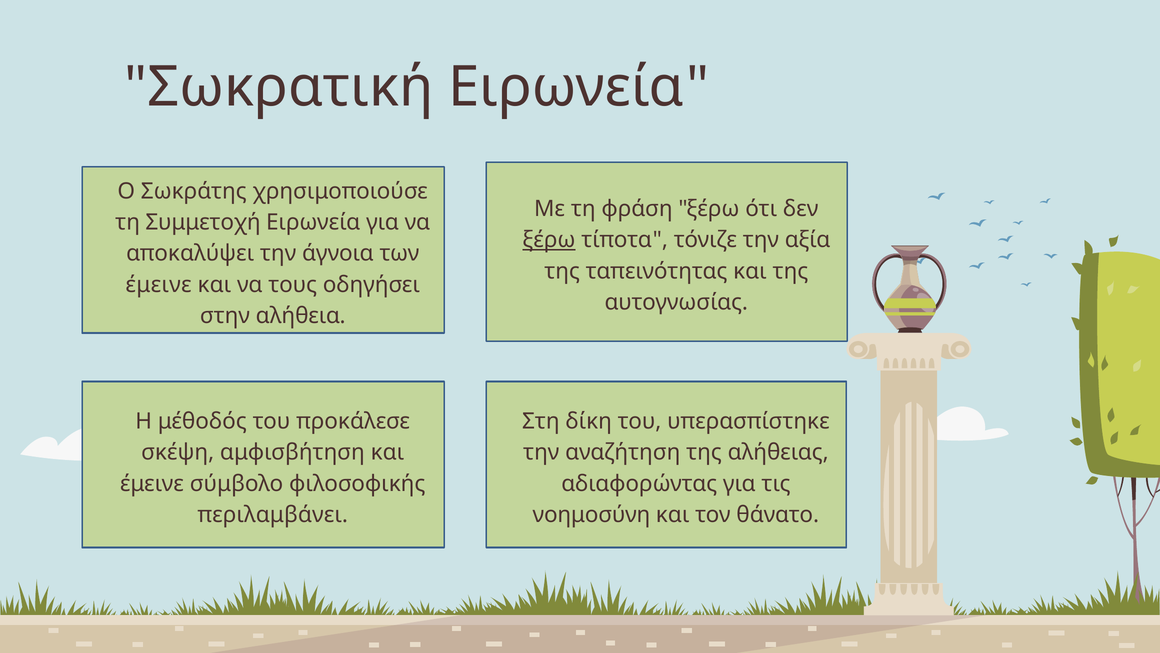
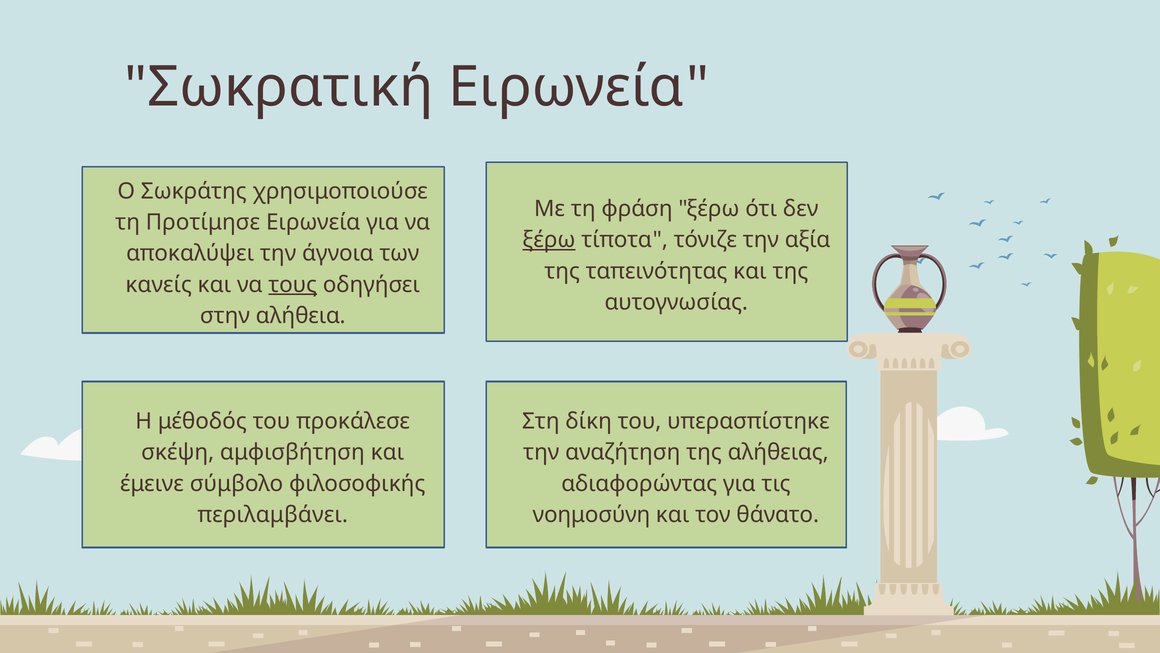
Συμμετοχή: Συμμετοχή -> Προτίμησε
έμεινε at (159, 284): έμεινε -> κανείς
τους underline: none -> present
